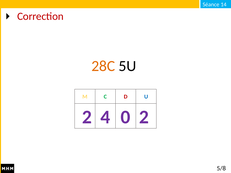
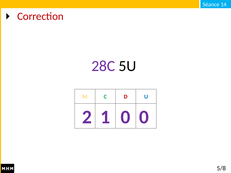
28C colour: orange -> purple
4: 4 -> 1
0 2: 2 -> 0
